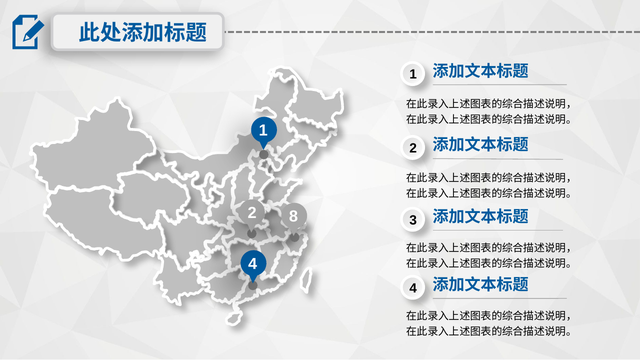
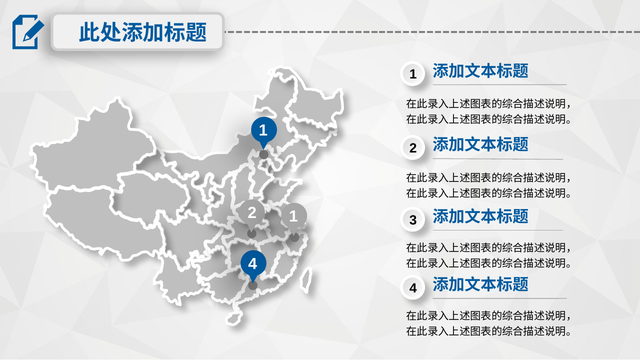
2 8: 8 -> 1
